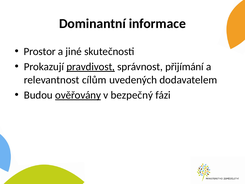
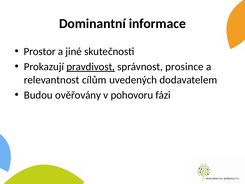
přijímání: přijímání -> prosince
ověřovány underline: present -> none
bezpečný: bezpečný -> pohovoru
